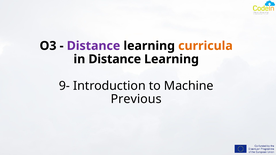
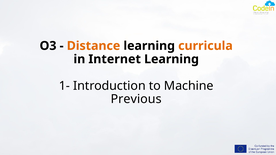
Distance at (94, 46) colour: purple -> orange
in Distance: Distance -> Internet
9-: 9- -> 1-
